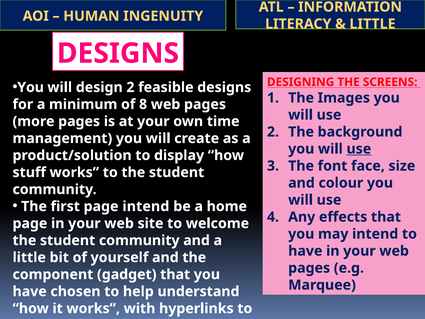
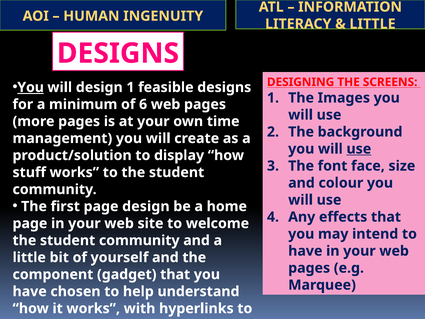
You at (31, 87) underline: none -> present
design 2: 2 -> 1
8: 8 -> 6
page intend: intend -> design
